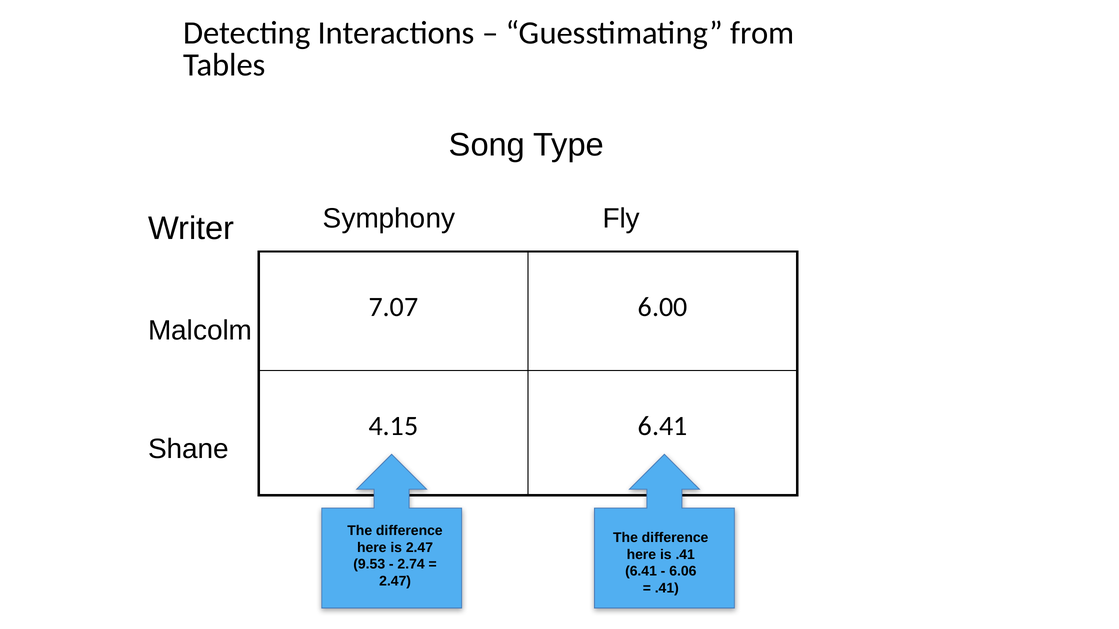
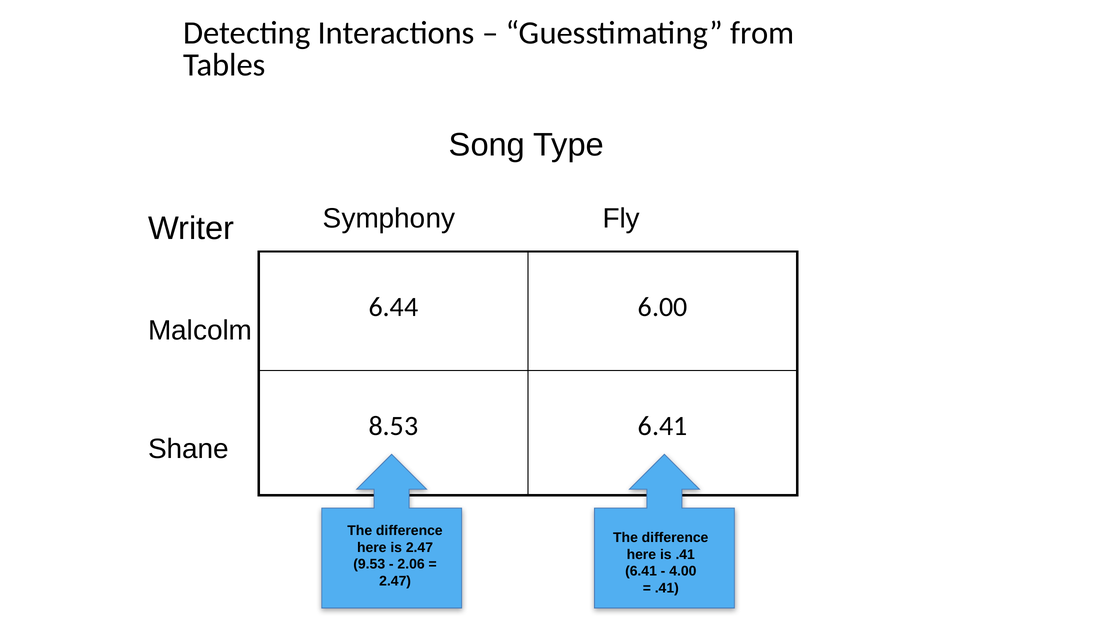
7.07: 7.07 -> 6.44
4.15: 4.15 -> 8.53
2.74: 2.74 -> 2.06
6.06: 6.06 -> 4.00
